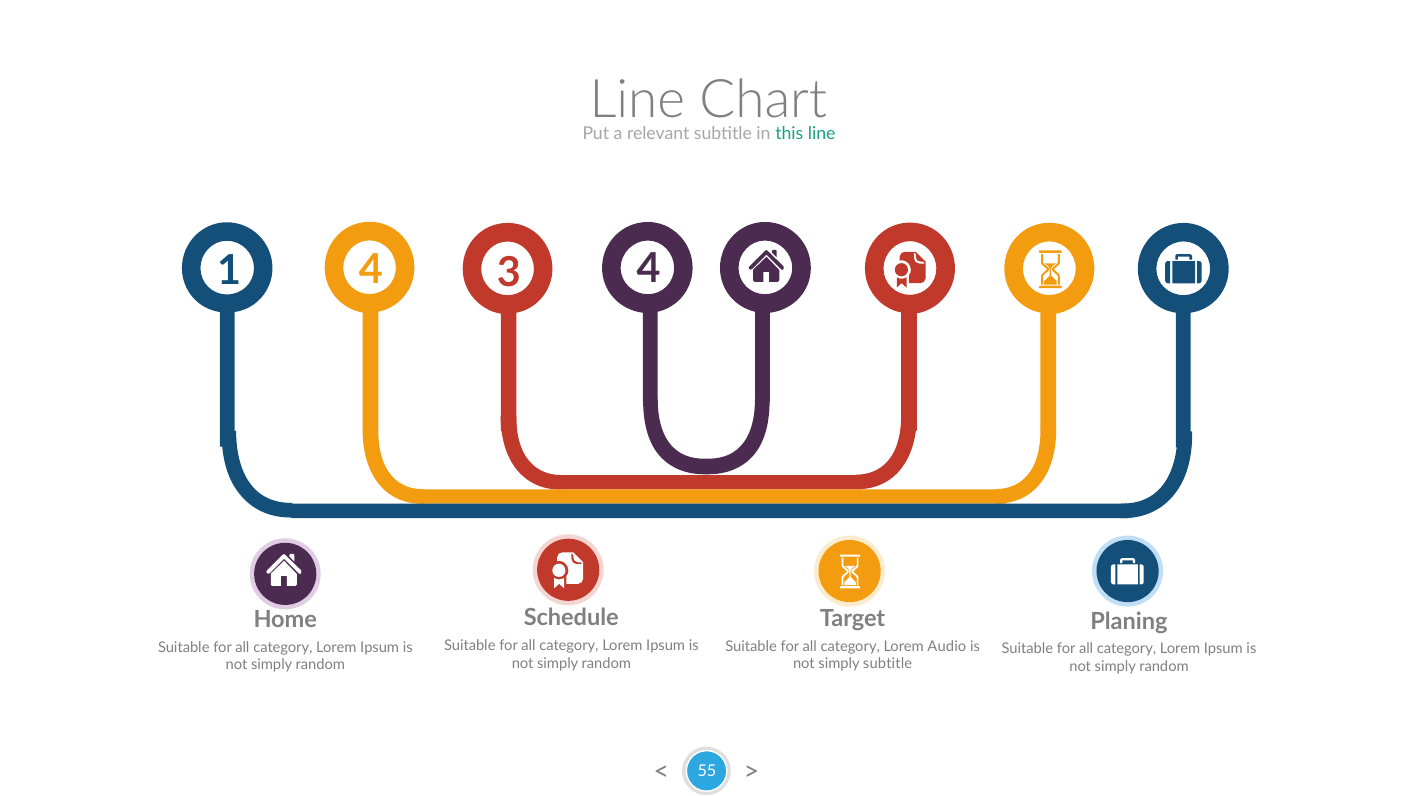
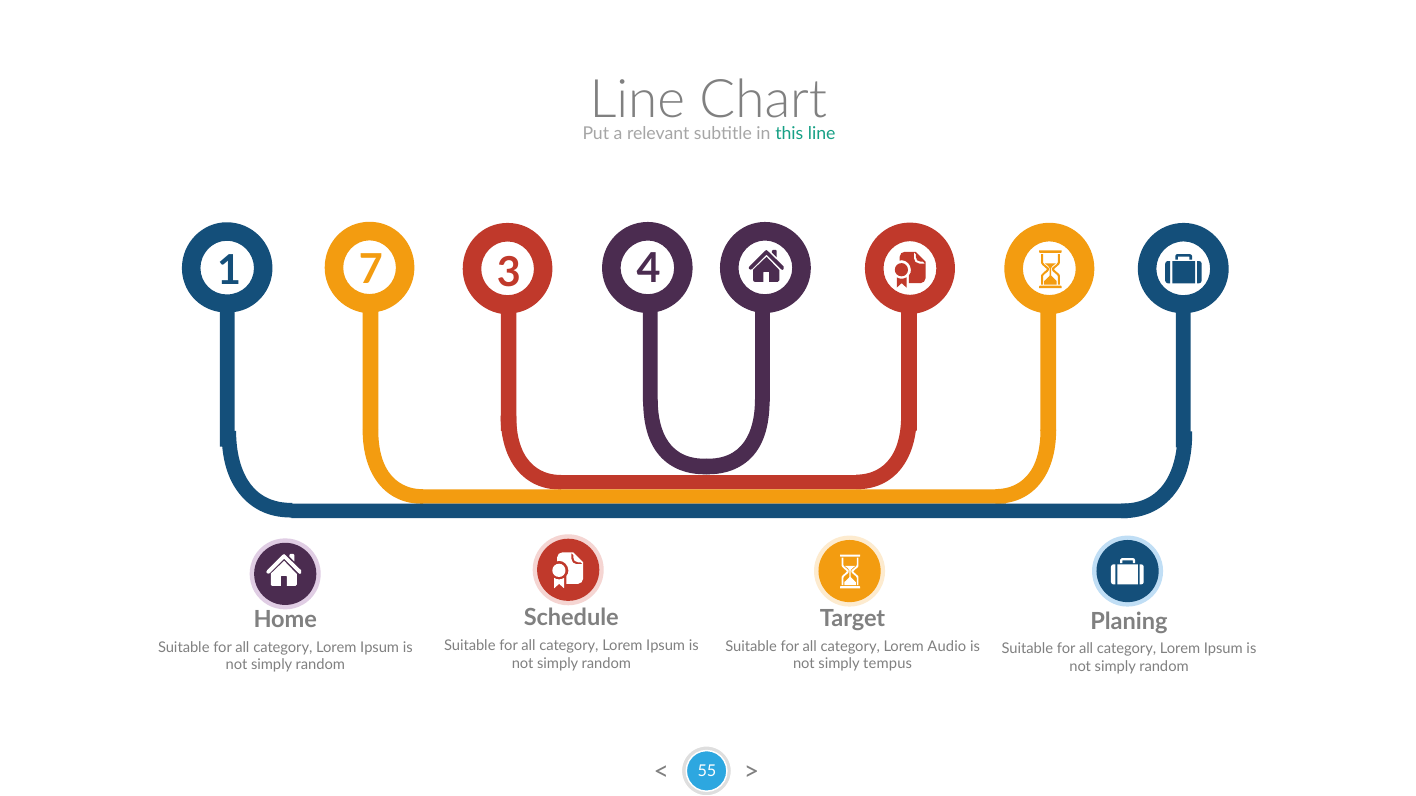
1 4: 4 -> 7
simply subtitle: subtitle -> tempus
